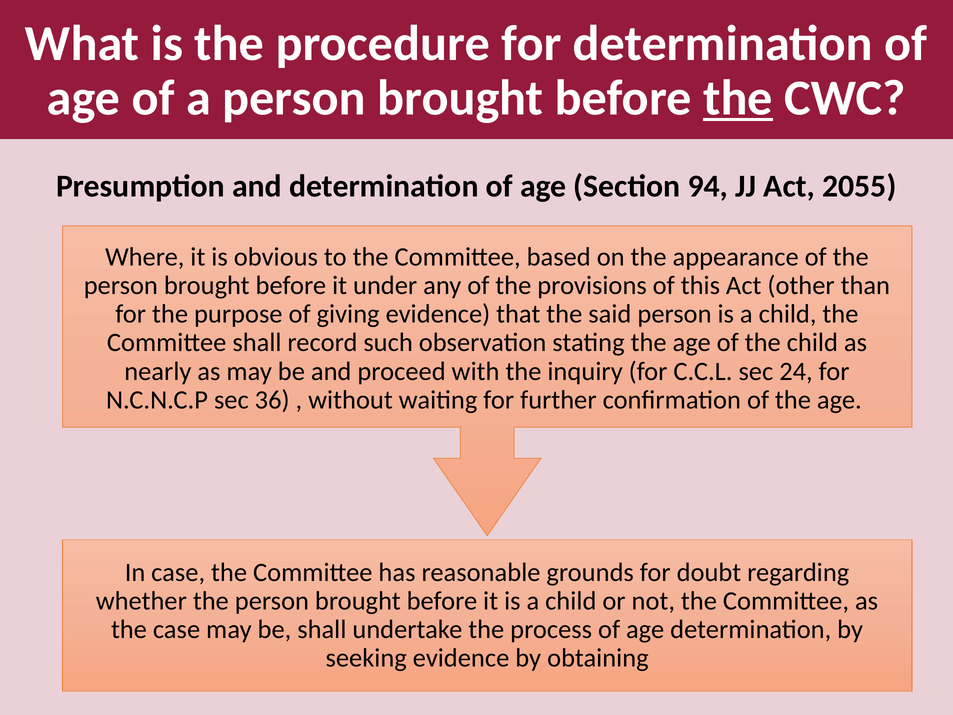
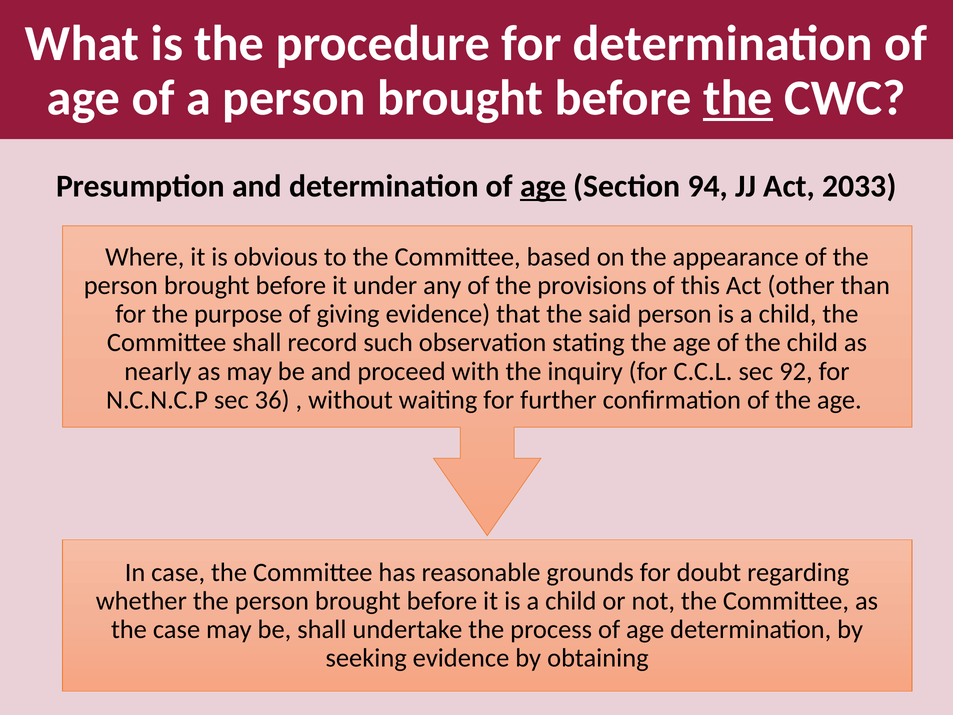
age at (543, 186) underline: none -> present
2055: 2055 -> 2033
24: 24 -> 92
